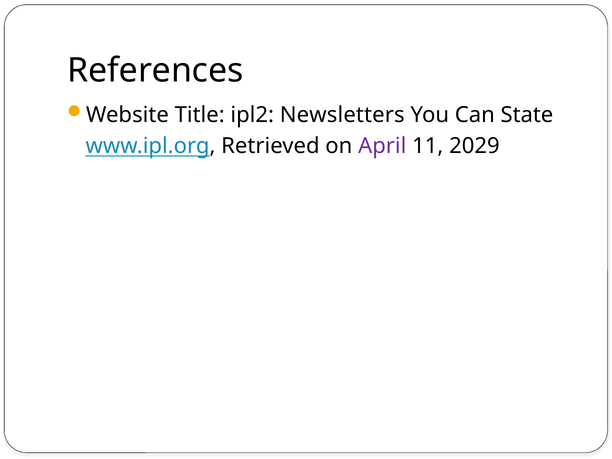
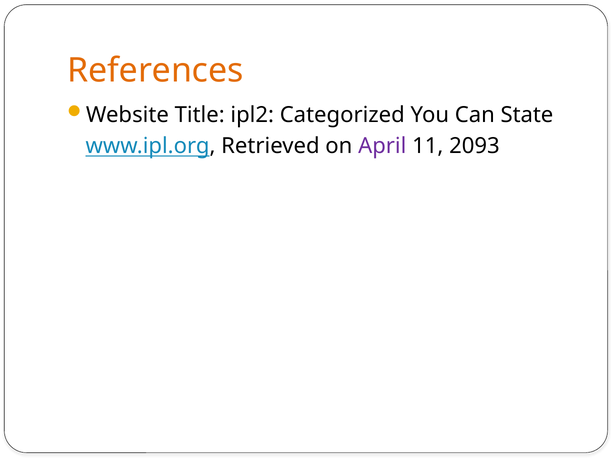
References colour: black -> orange
Newsletters: Newsletters -> Categorized
2029: 2029 -> 2093
